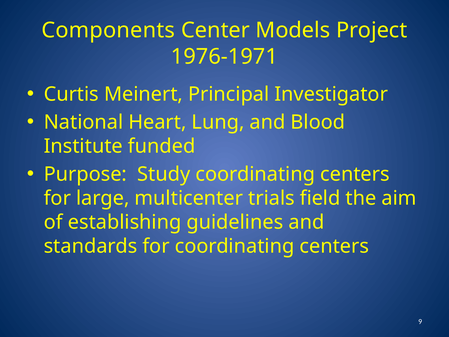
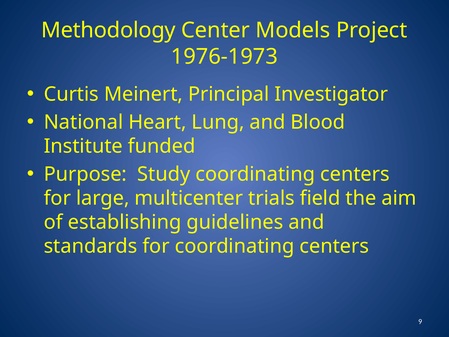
Components: Components -> Methodology
1976-1971: 1976-1971 -> 1976-1973
